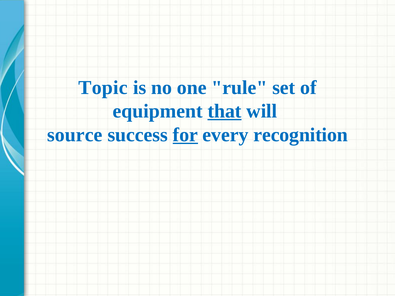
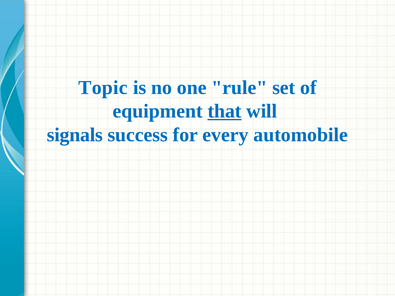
source: source -> signals
for underline: present -> none
recognition: recognition -> automobile
